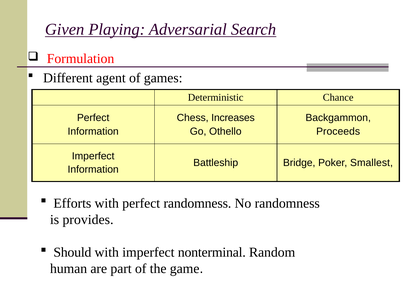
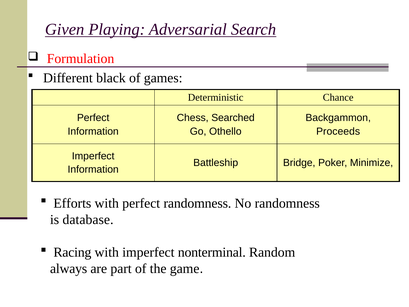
agent: agent -> black
Increases: Increases -> Searched
Smallest: Smallest -> Minimize
provides: provides -> database
Should: Should -> Racing
human: human -> always
